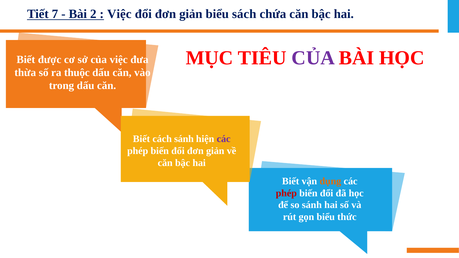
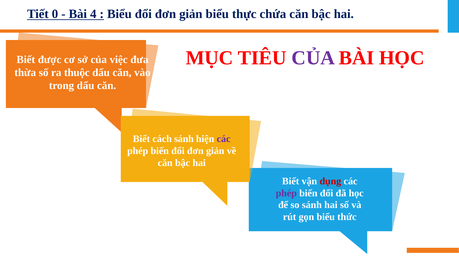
7: 7 -> 0
2: 2 -> 4
Việc at (119, 14): Việc -> Biểu
sách: sách -> thực
dụng colour: orange -> red
phép at (286, 193) colour: red -> purple
